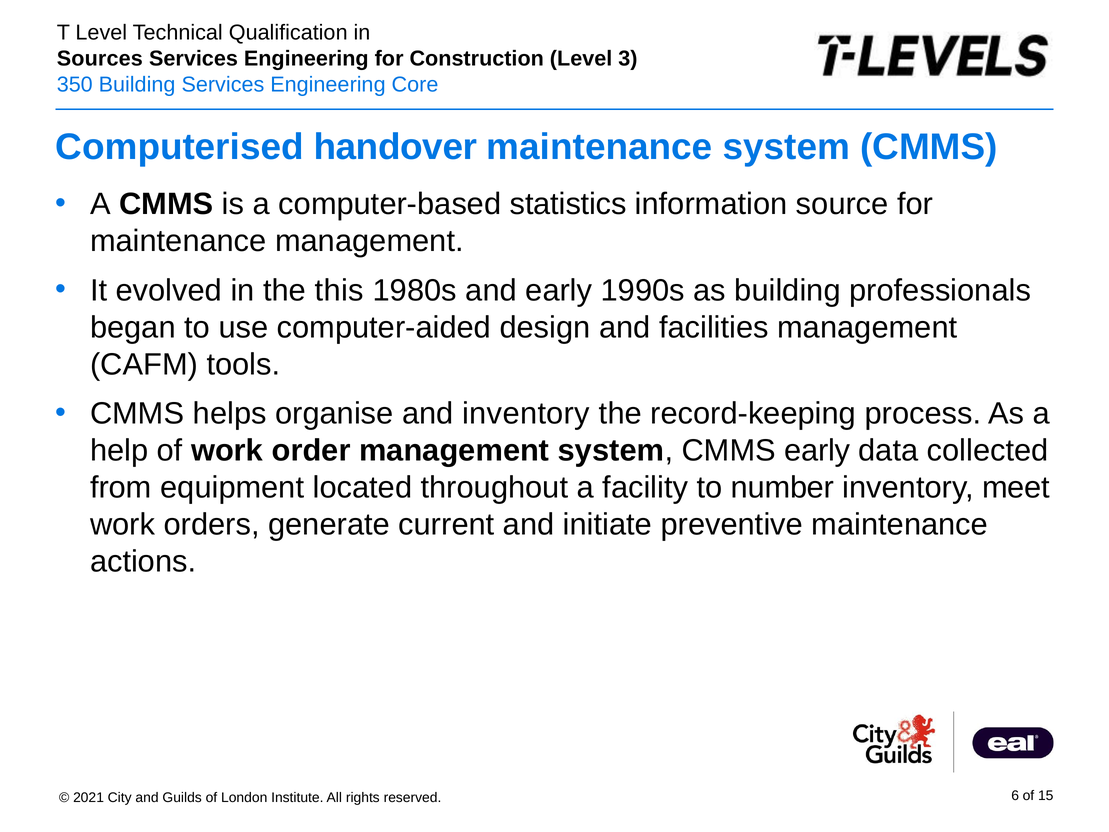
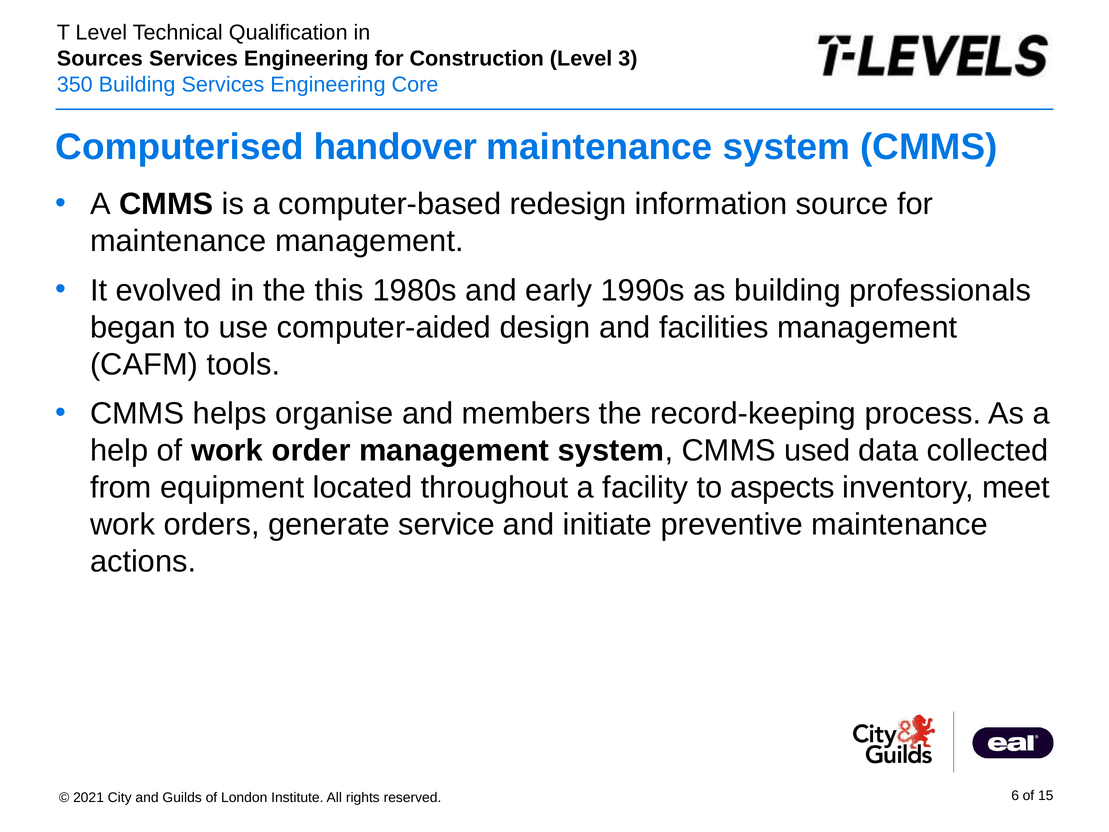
statistics: statistics -> redesign
and inventory: inventory -> members
CMMS early: early -> used
number: number -> aspects
current: current -> service
